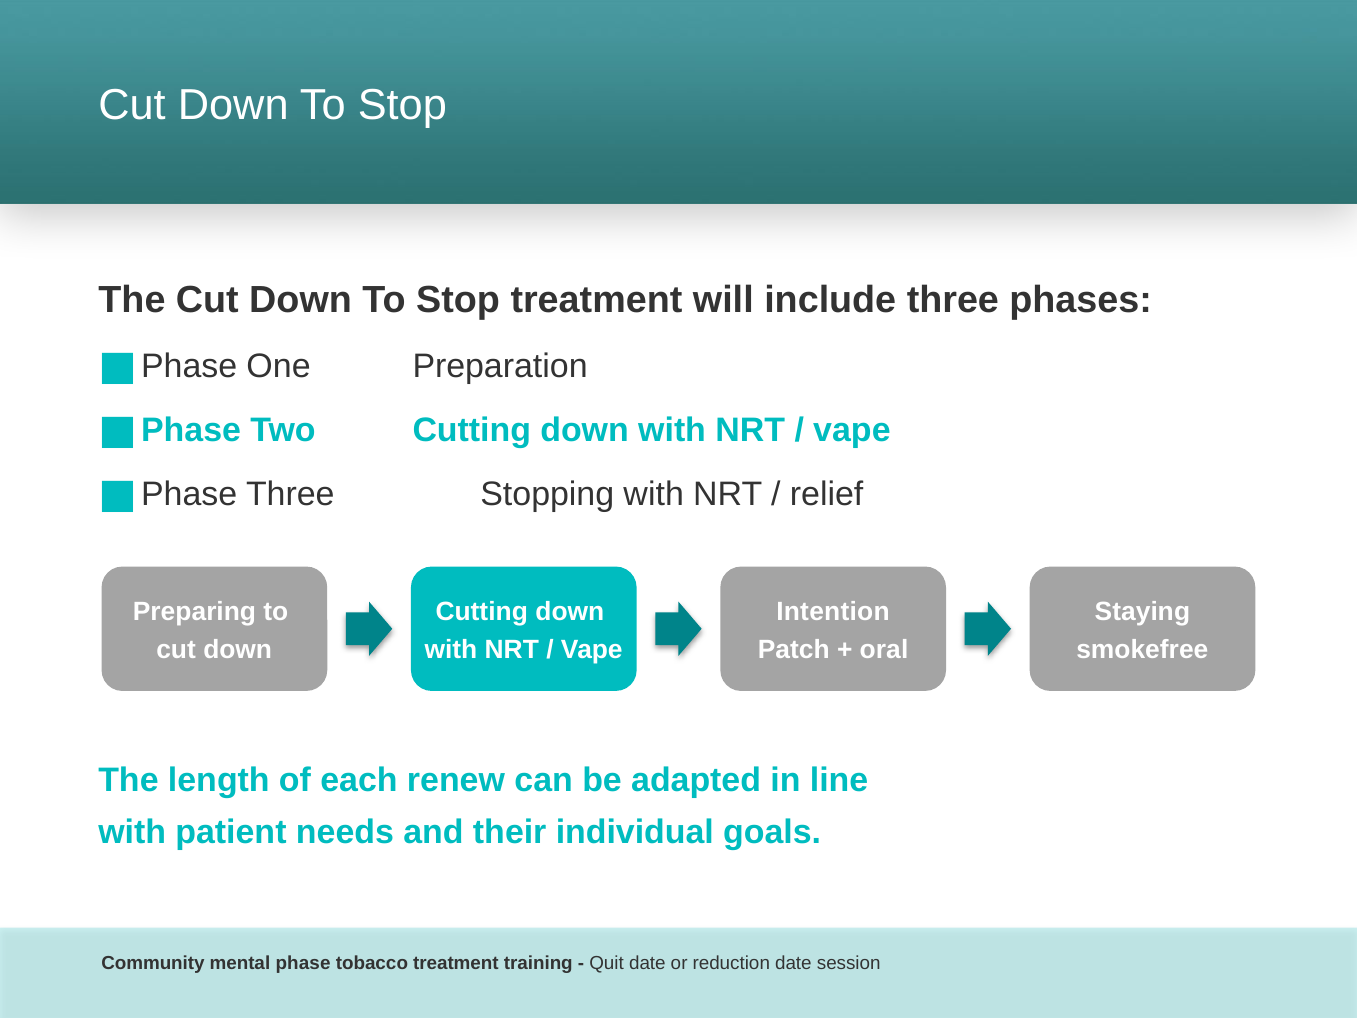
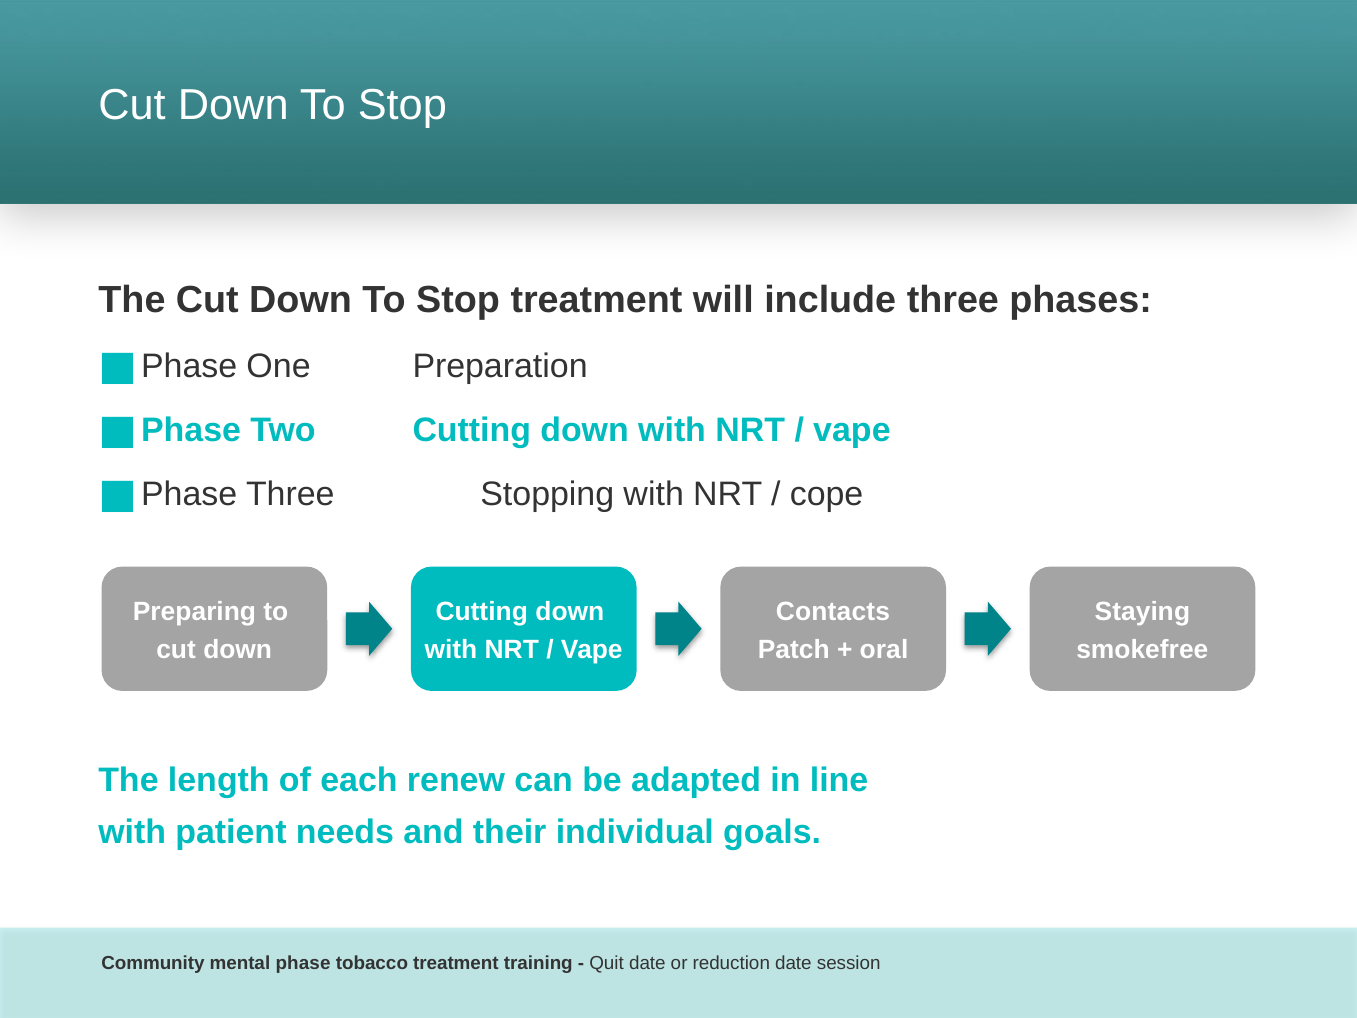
relief: relief -> cope
Intention: Intention -> Contacts
